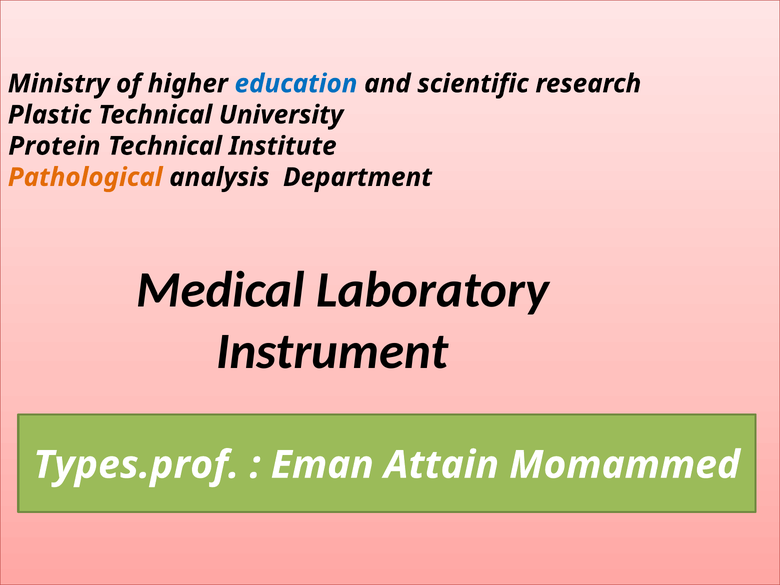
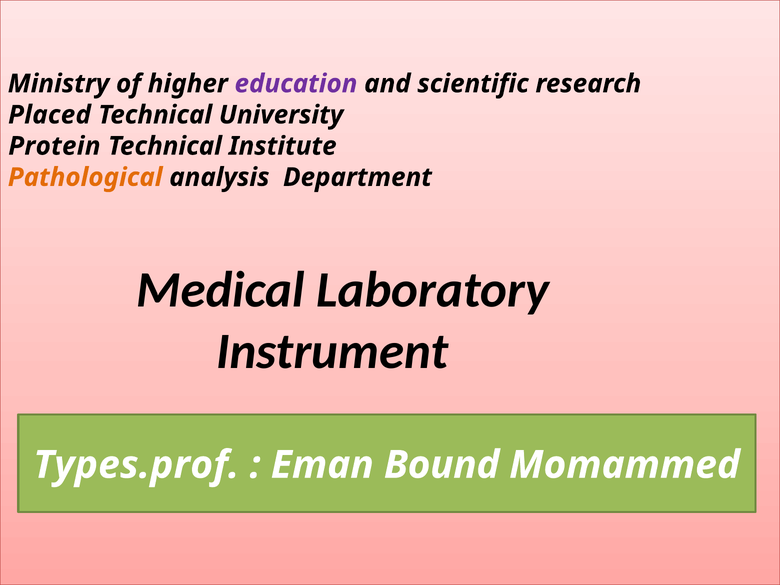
education colour: blue -> purple
Plastic: Plastic -> Placed
Attain: Attain -> Bound
